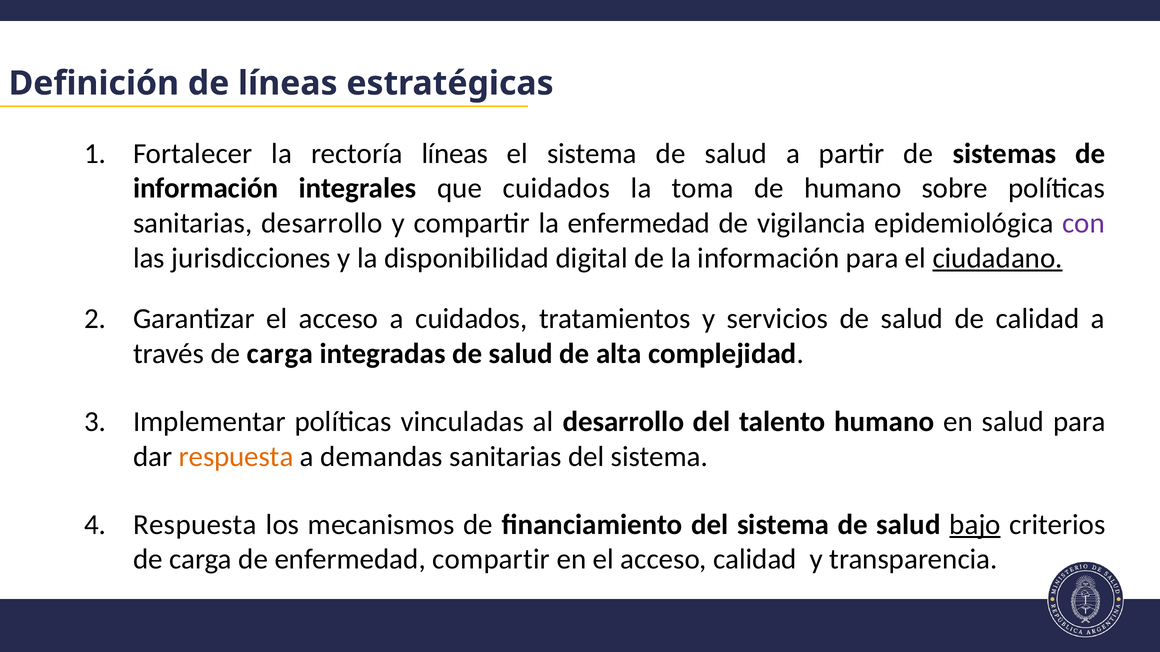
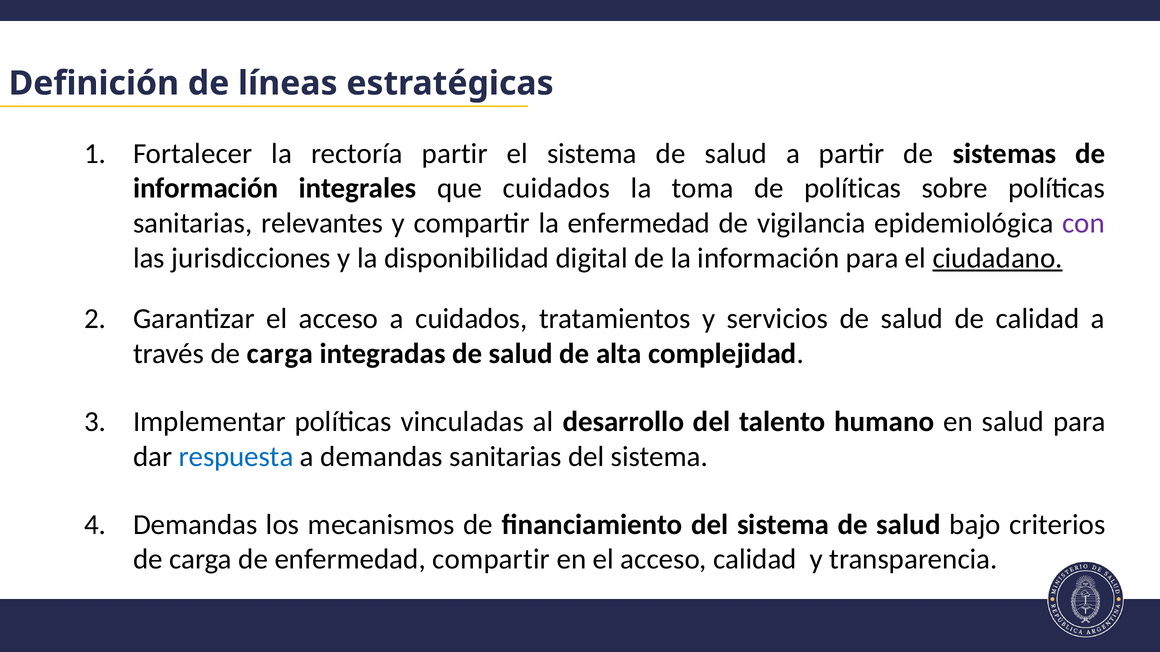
rectoría líneas: líneas -> partir
de humano: humano -> políticas
sanitarias desarrollo: desarrollo -> relevantes
respuesta at (236, 457) colour: orange -> blue
Respuesta at (195, 525): Respuesta -> Demandas
bajo underline: present -> none
